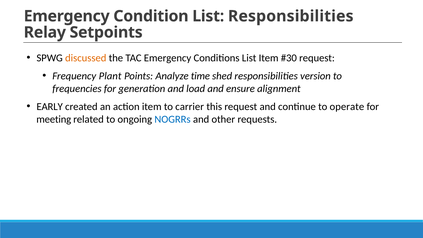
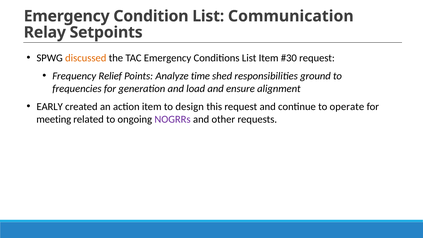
List Responsibilities: Responsibilities -> Communication
Plant: Plant -> Relief
version: version -> ground
carrier: carrier -> design
NOGRRs colour: blue -> purple
